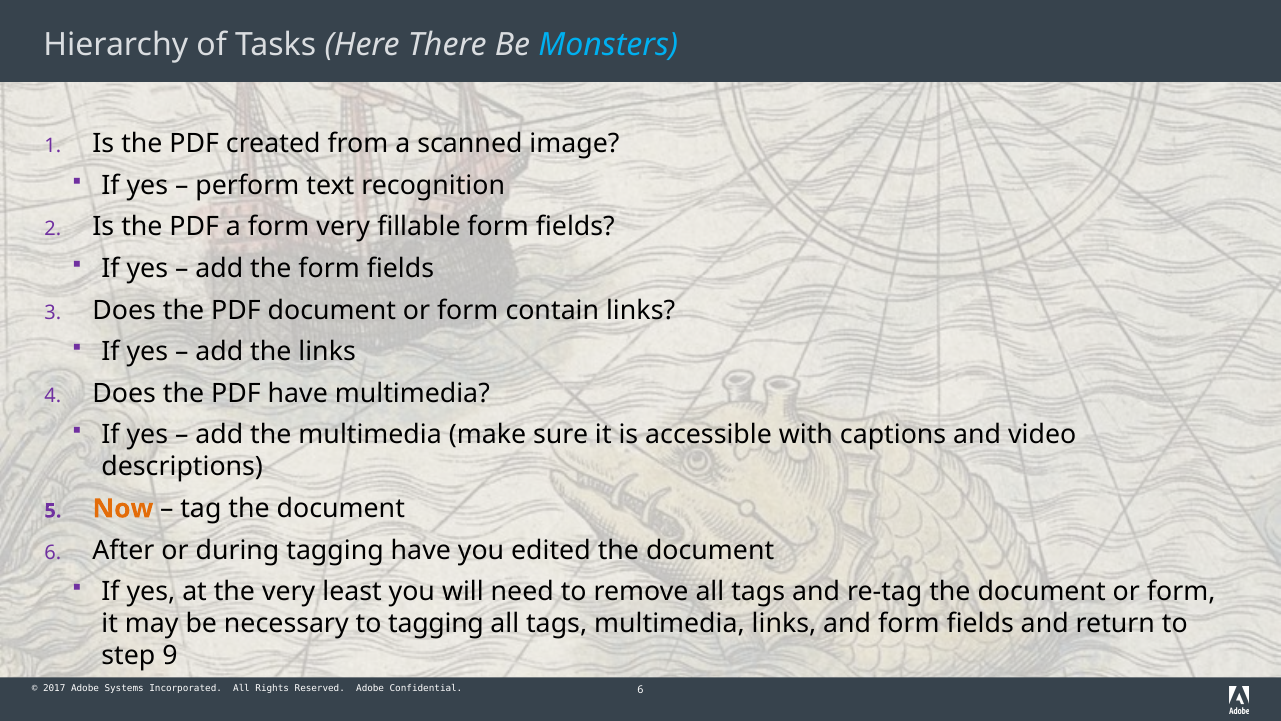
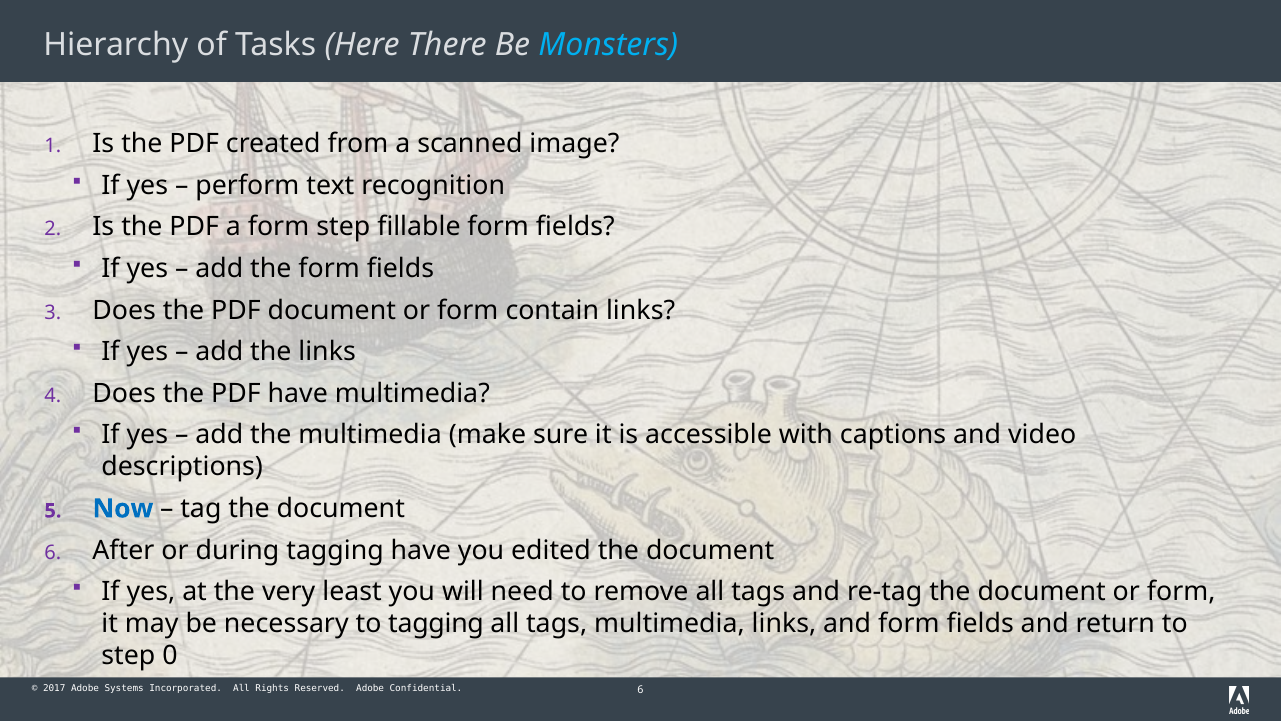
form very: very -> step
Now colour: orange -> blue
9: 9 -> 0
